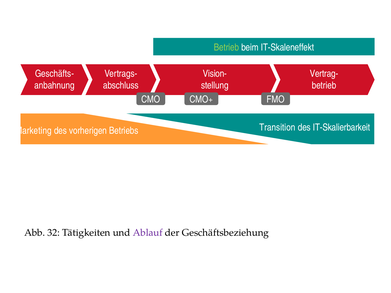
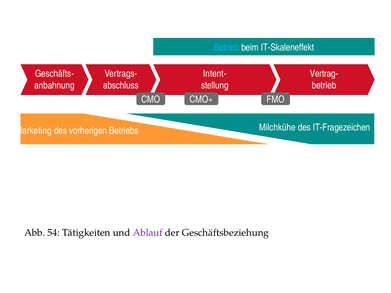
Betrieb at (226, 47) colour: light green -> light blue
Vision-: Vision- -> Intent-
Betriebs Transition: Transition -> Milchkühe
IT-Skalierbarkeit: IT-Skalierbarkeit -> IT-Fragezeichen
32: 32 -> 54
